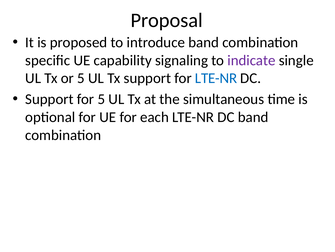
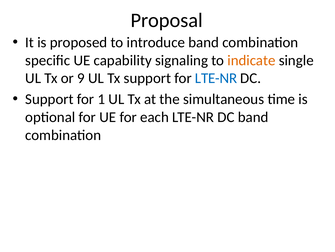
indicate colour: purple -> orange
or 5: 5 -> 9
for 5: 5 -> 1
